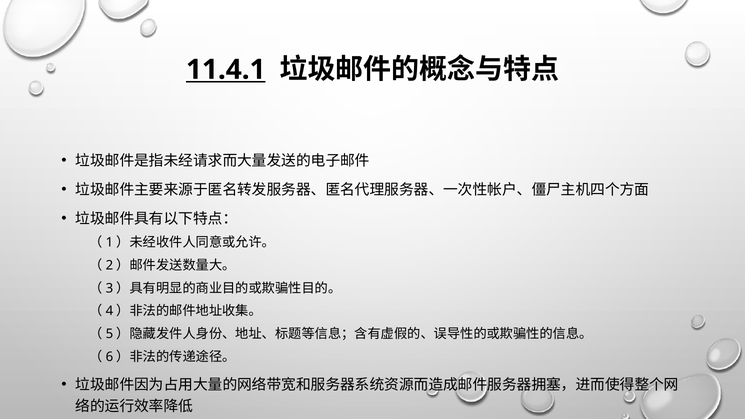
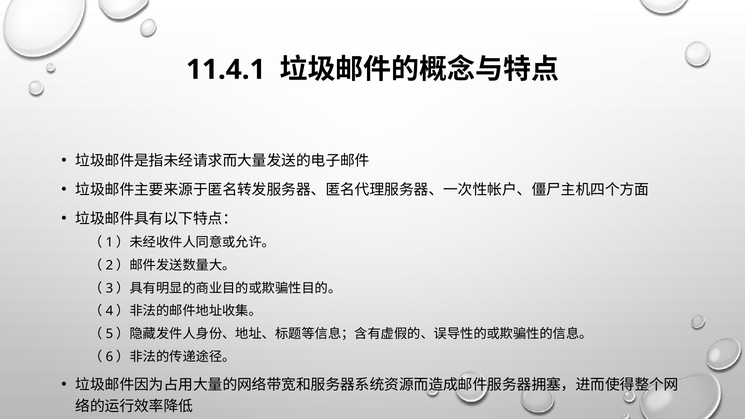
11.4.1 underline: present -> none
